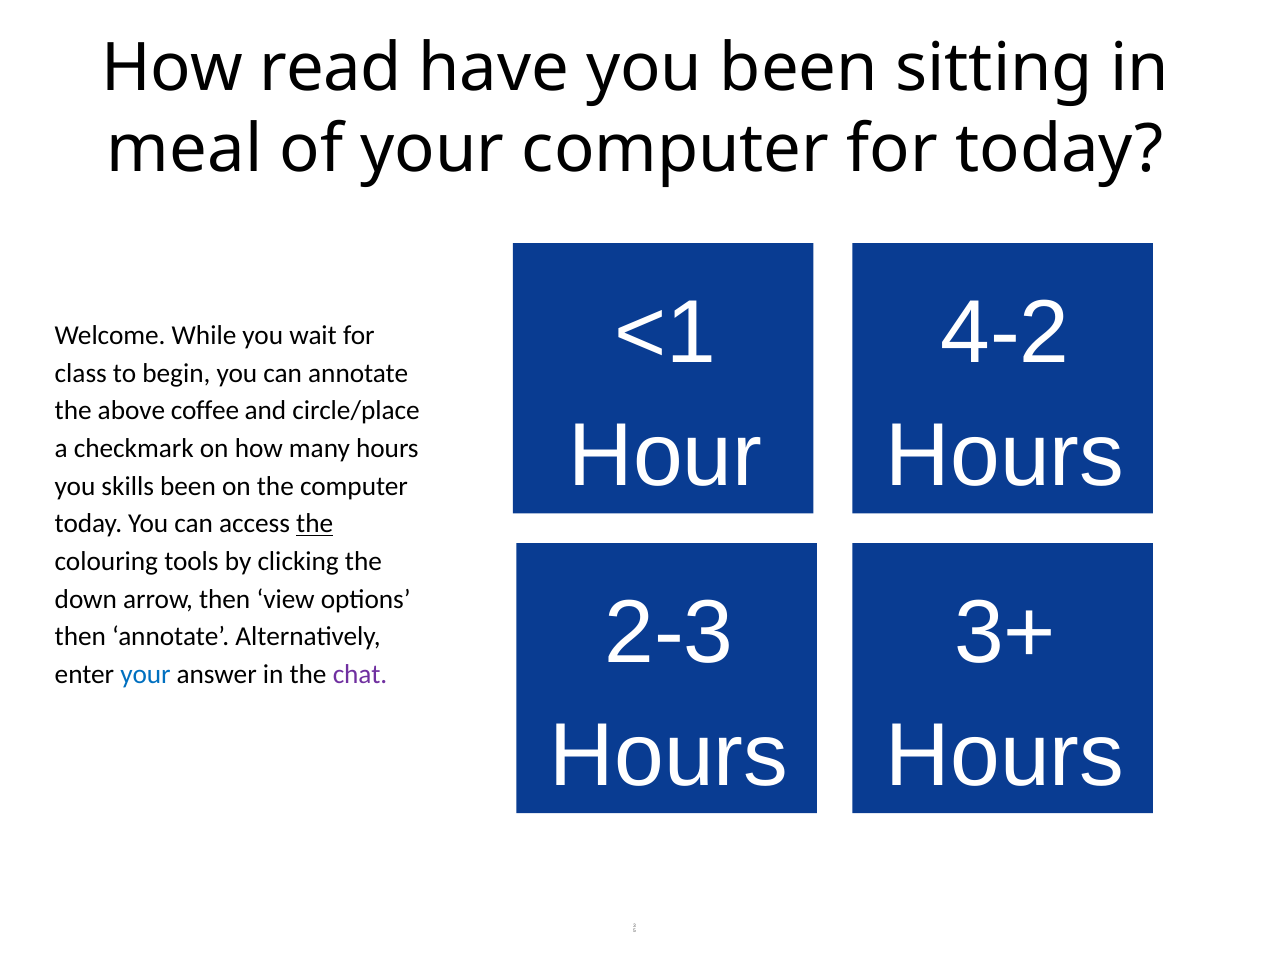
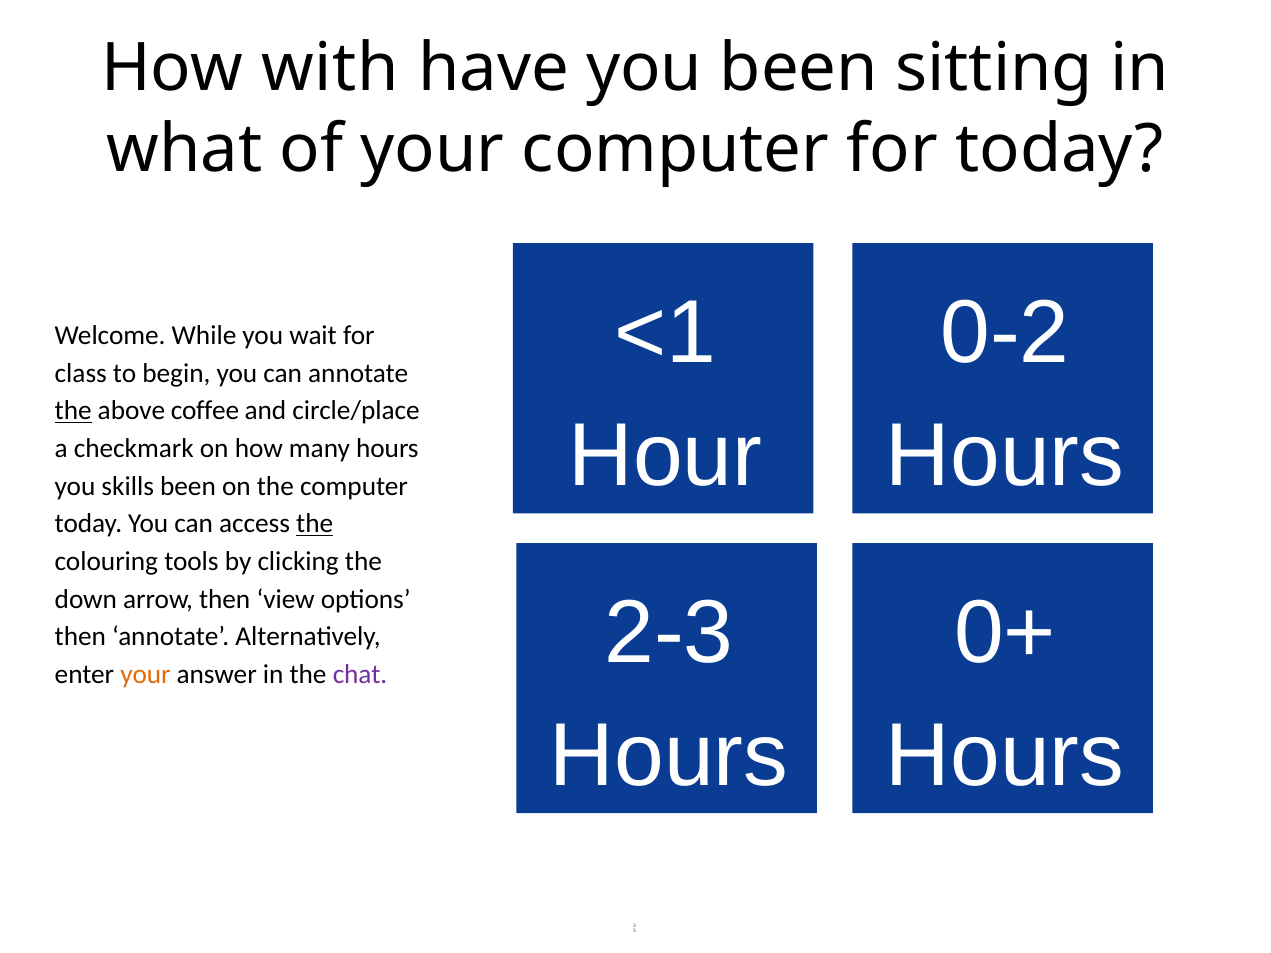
read: read -> with
meal: meal -> what
4-2: 4-2 -> 0-2
the at (73, 411) underline: none -> present
3+: 3+ -> 0+
your at (145, 674) colour: blue -> orange
